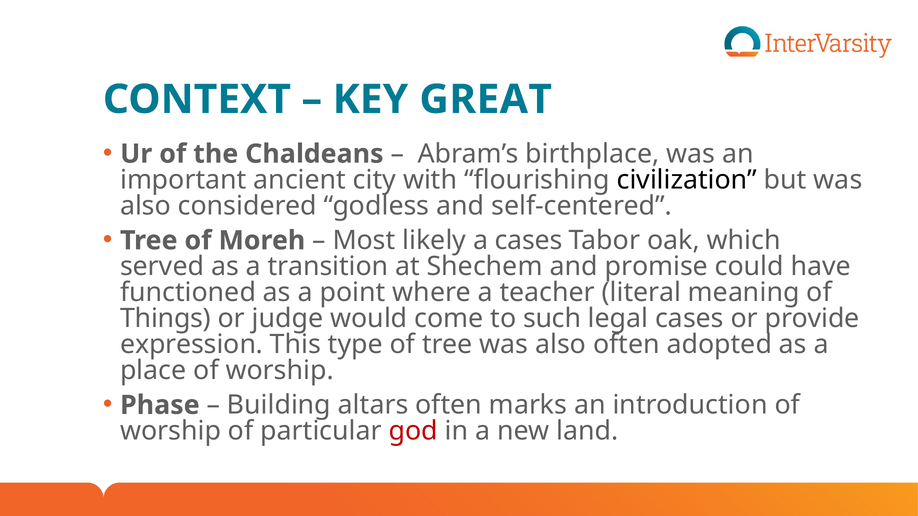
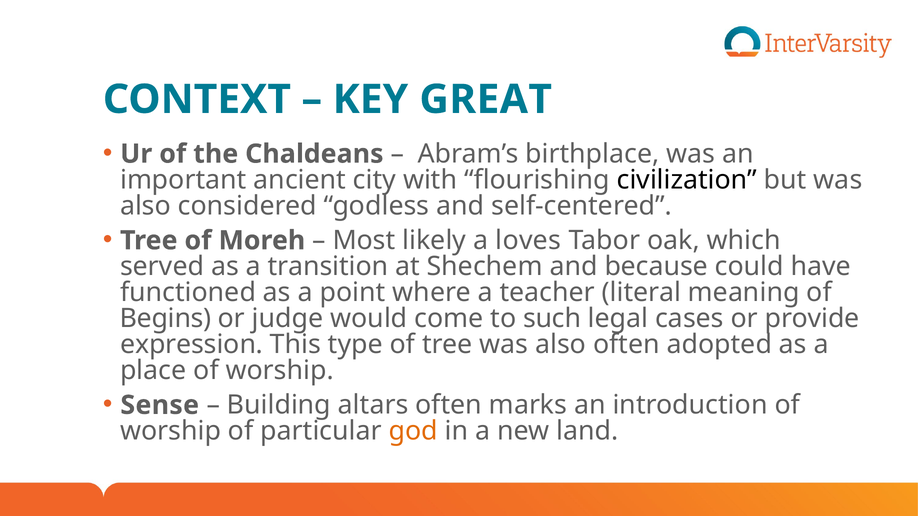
a cases: cases -> loves
promise: promise -> because
Things: Things -> Begins
Phase: Phase -> Sense
god colour: red -> orange
